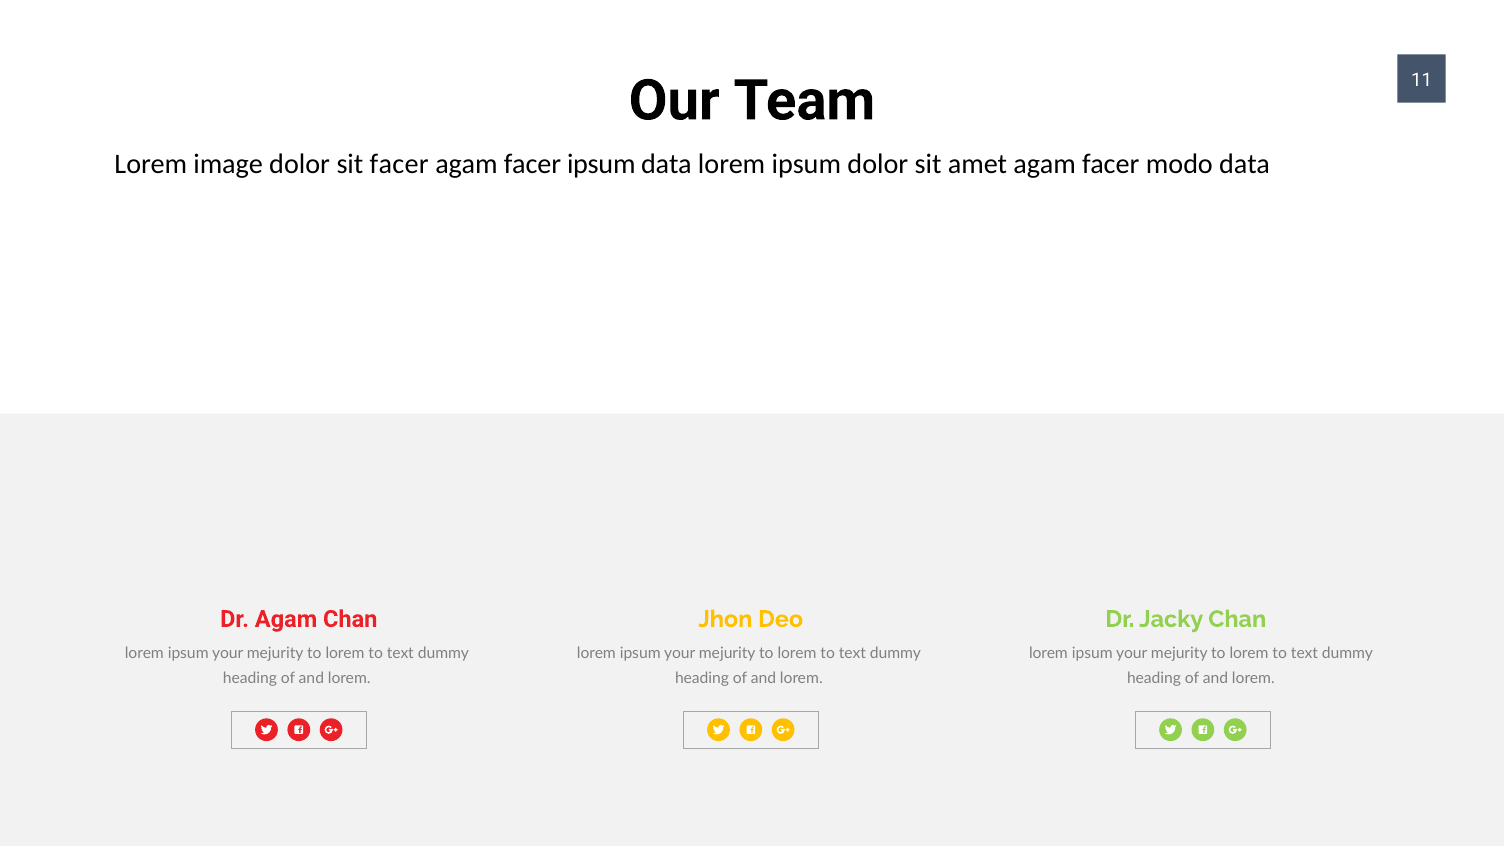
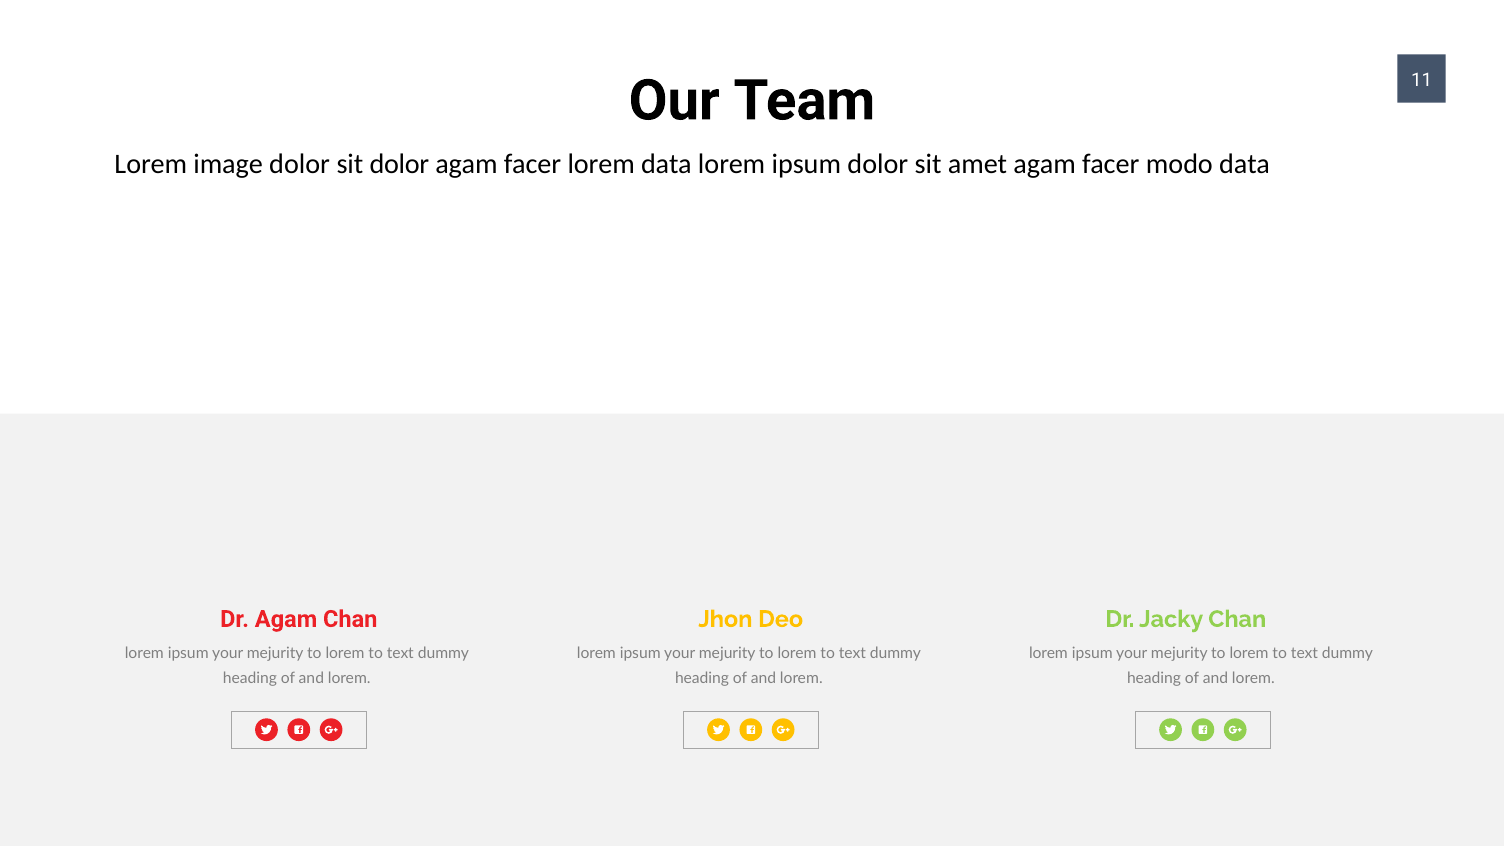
sit facer: facer -> dolor
facer ipsum: ipsum -> lorem
